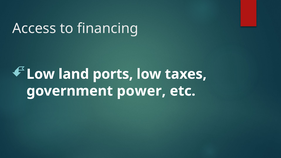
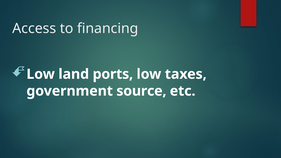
power: power -> source
